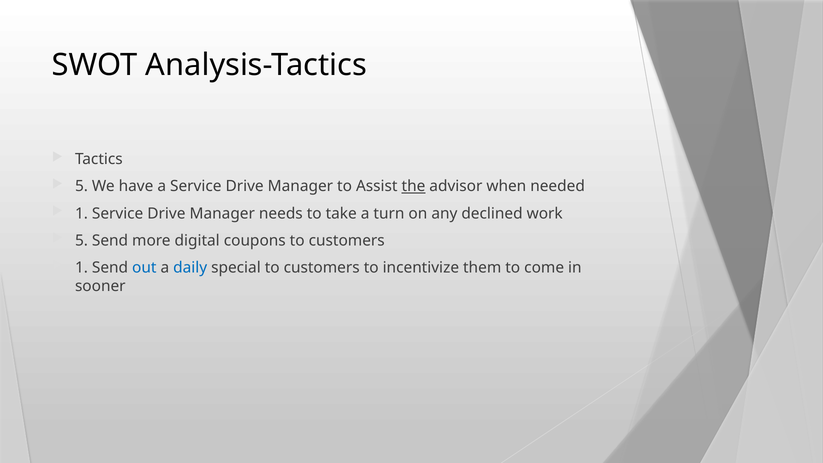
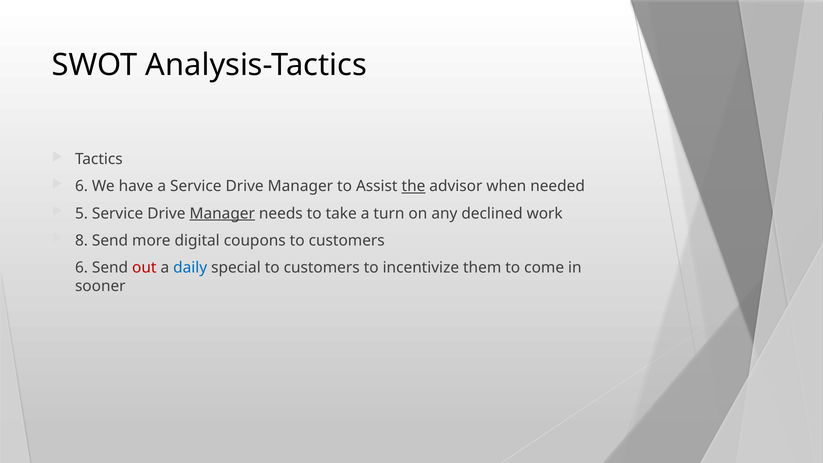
5 at (82, 186): 5 -> 6
1 at (82, 213): 1 -> 5
Manager at (222, 213) underline: none -> present
5 at (82, 241): 5 -> 8
1 at (82, 268): 1 -> 6
out colour: blue -> red
